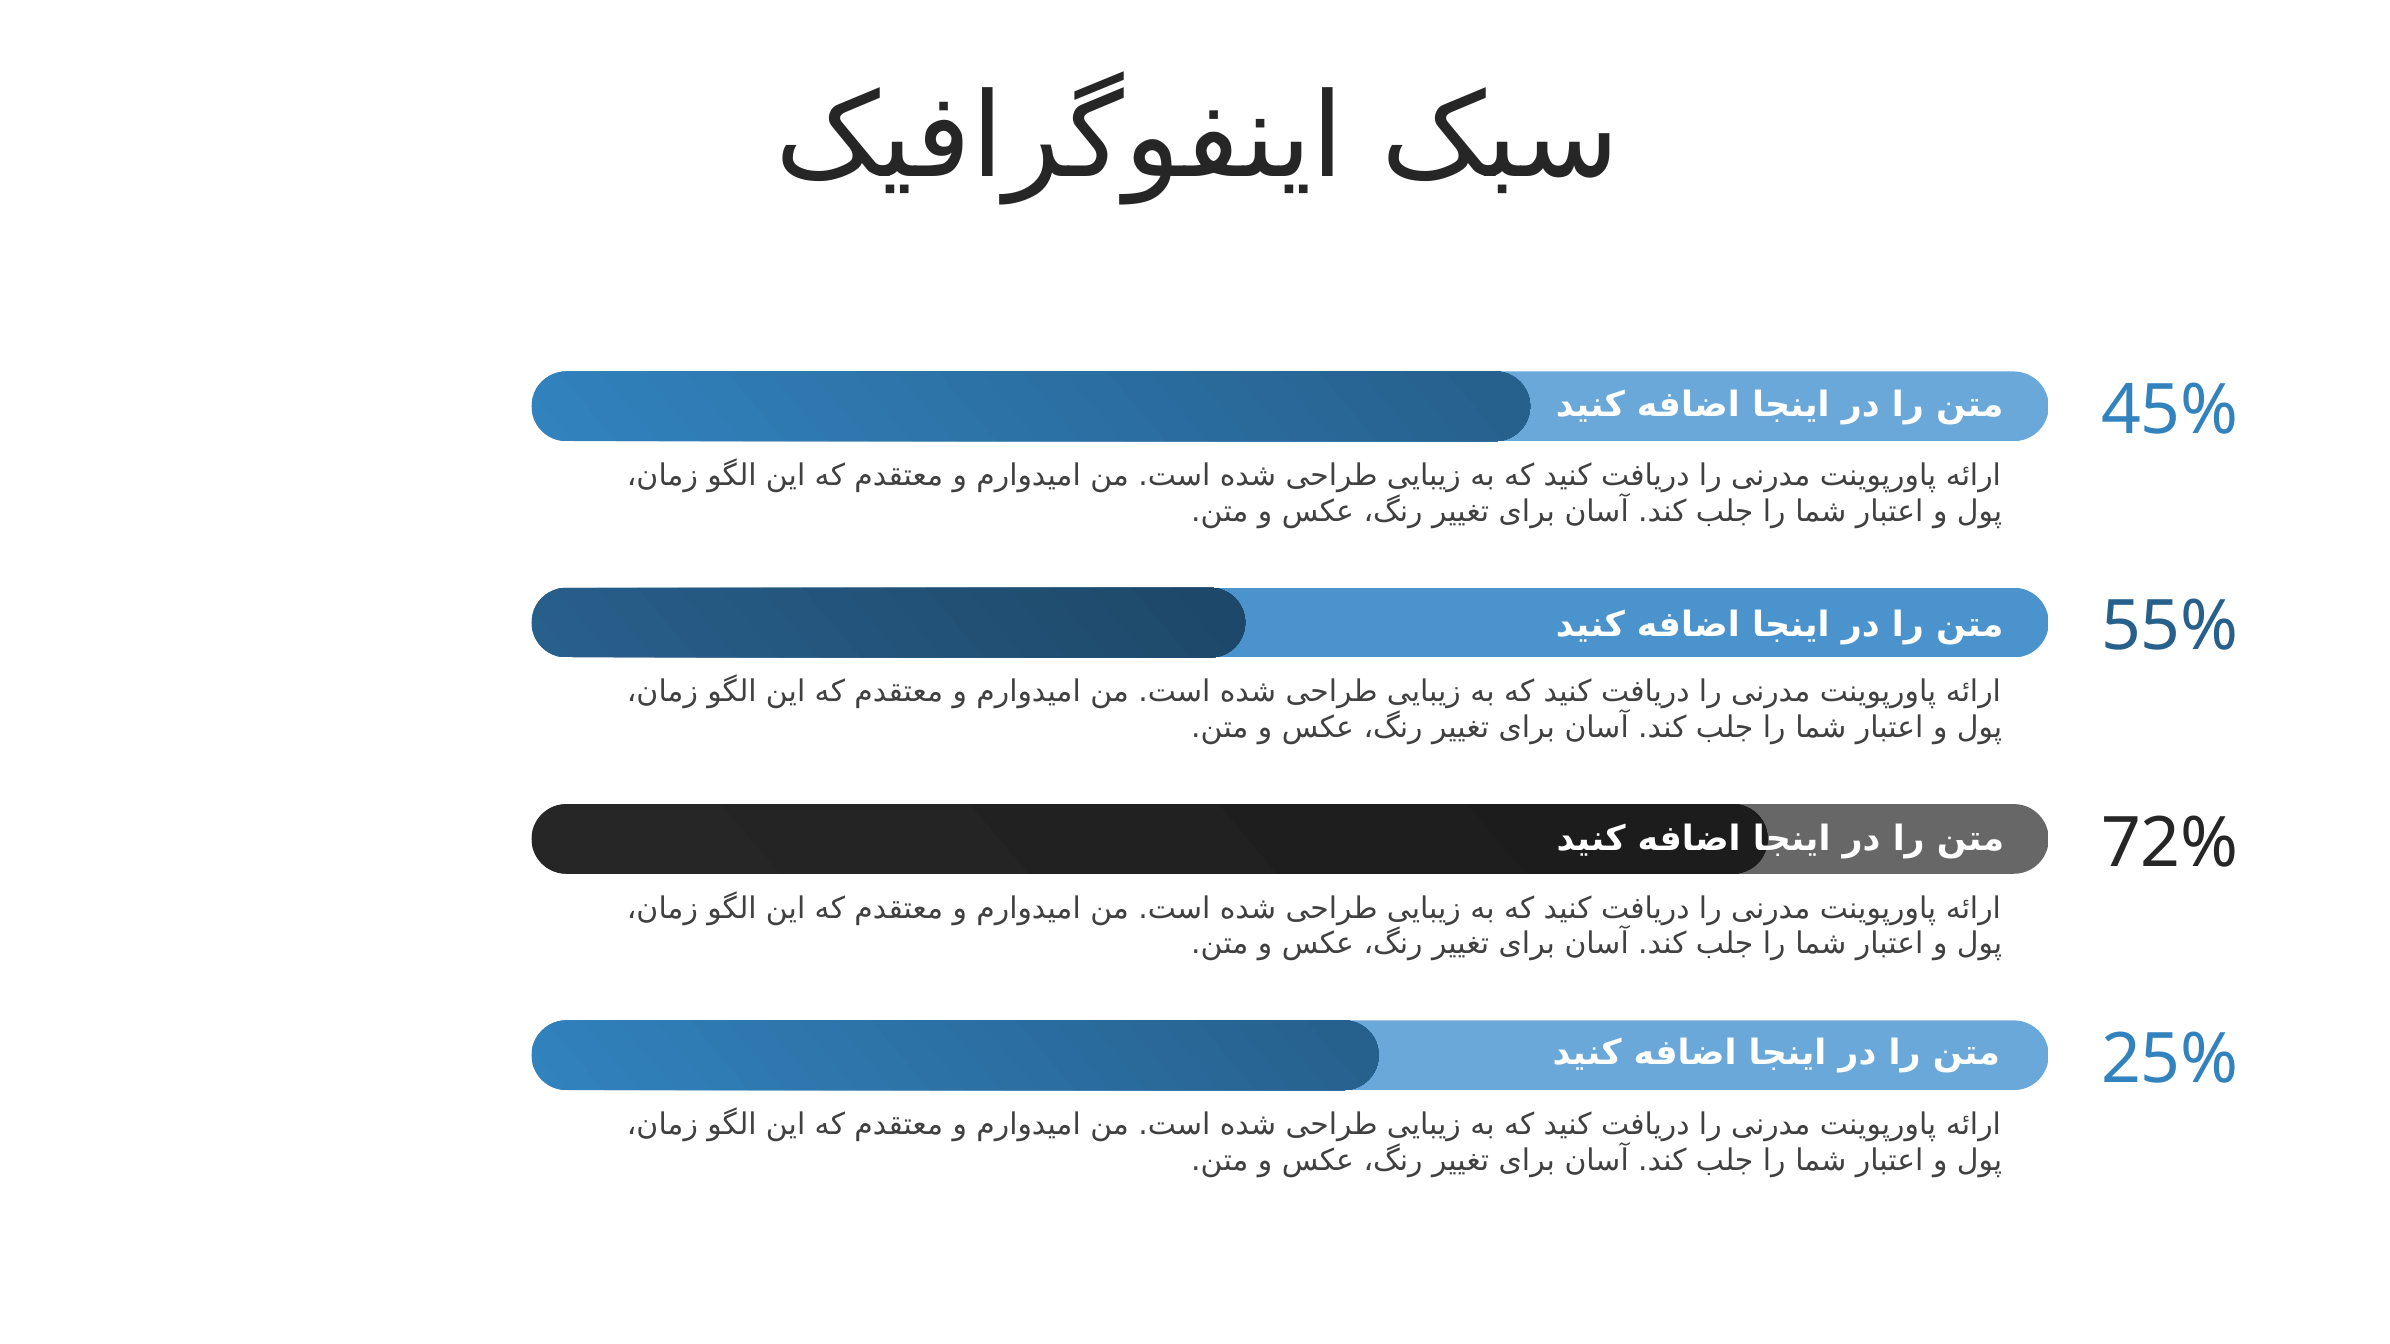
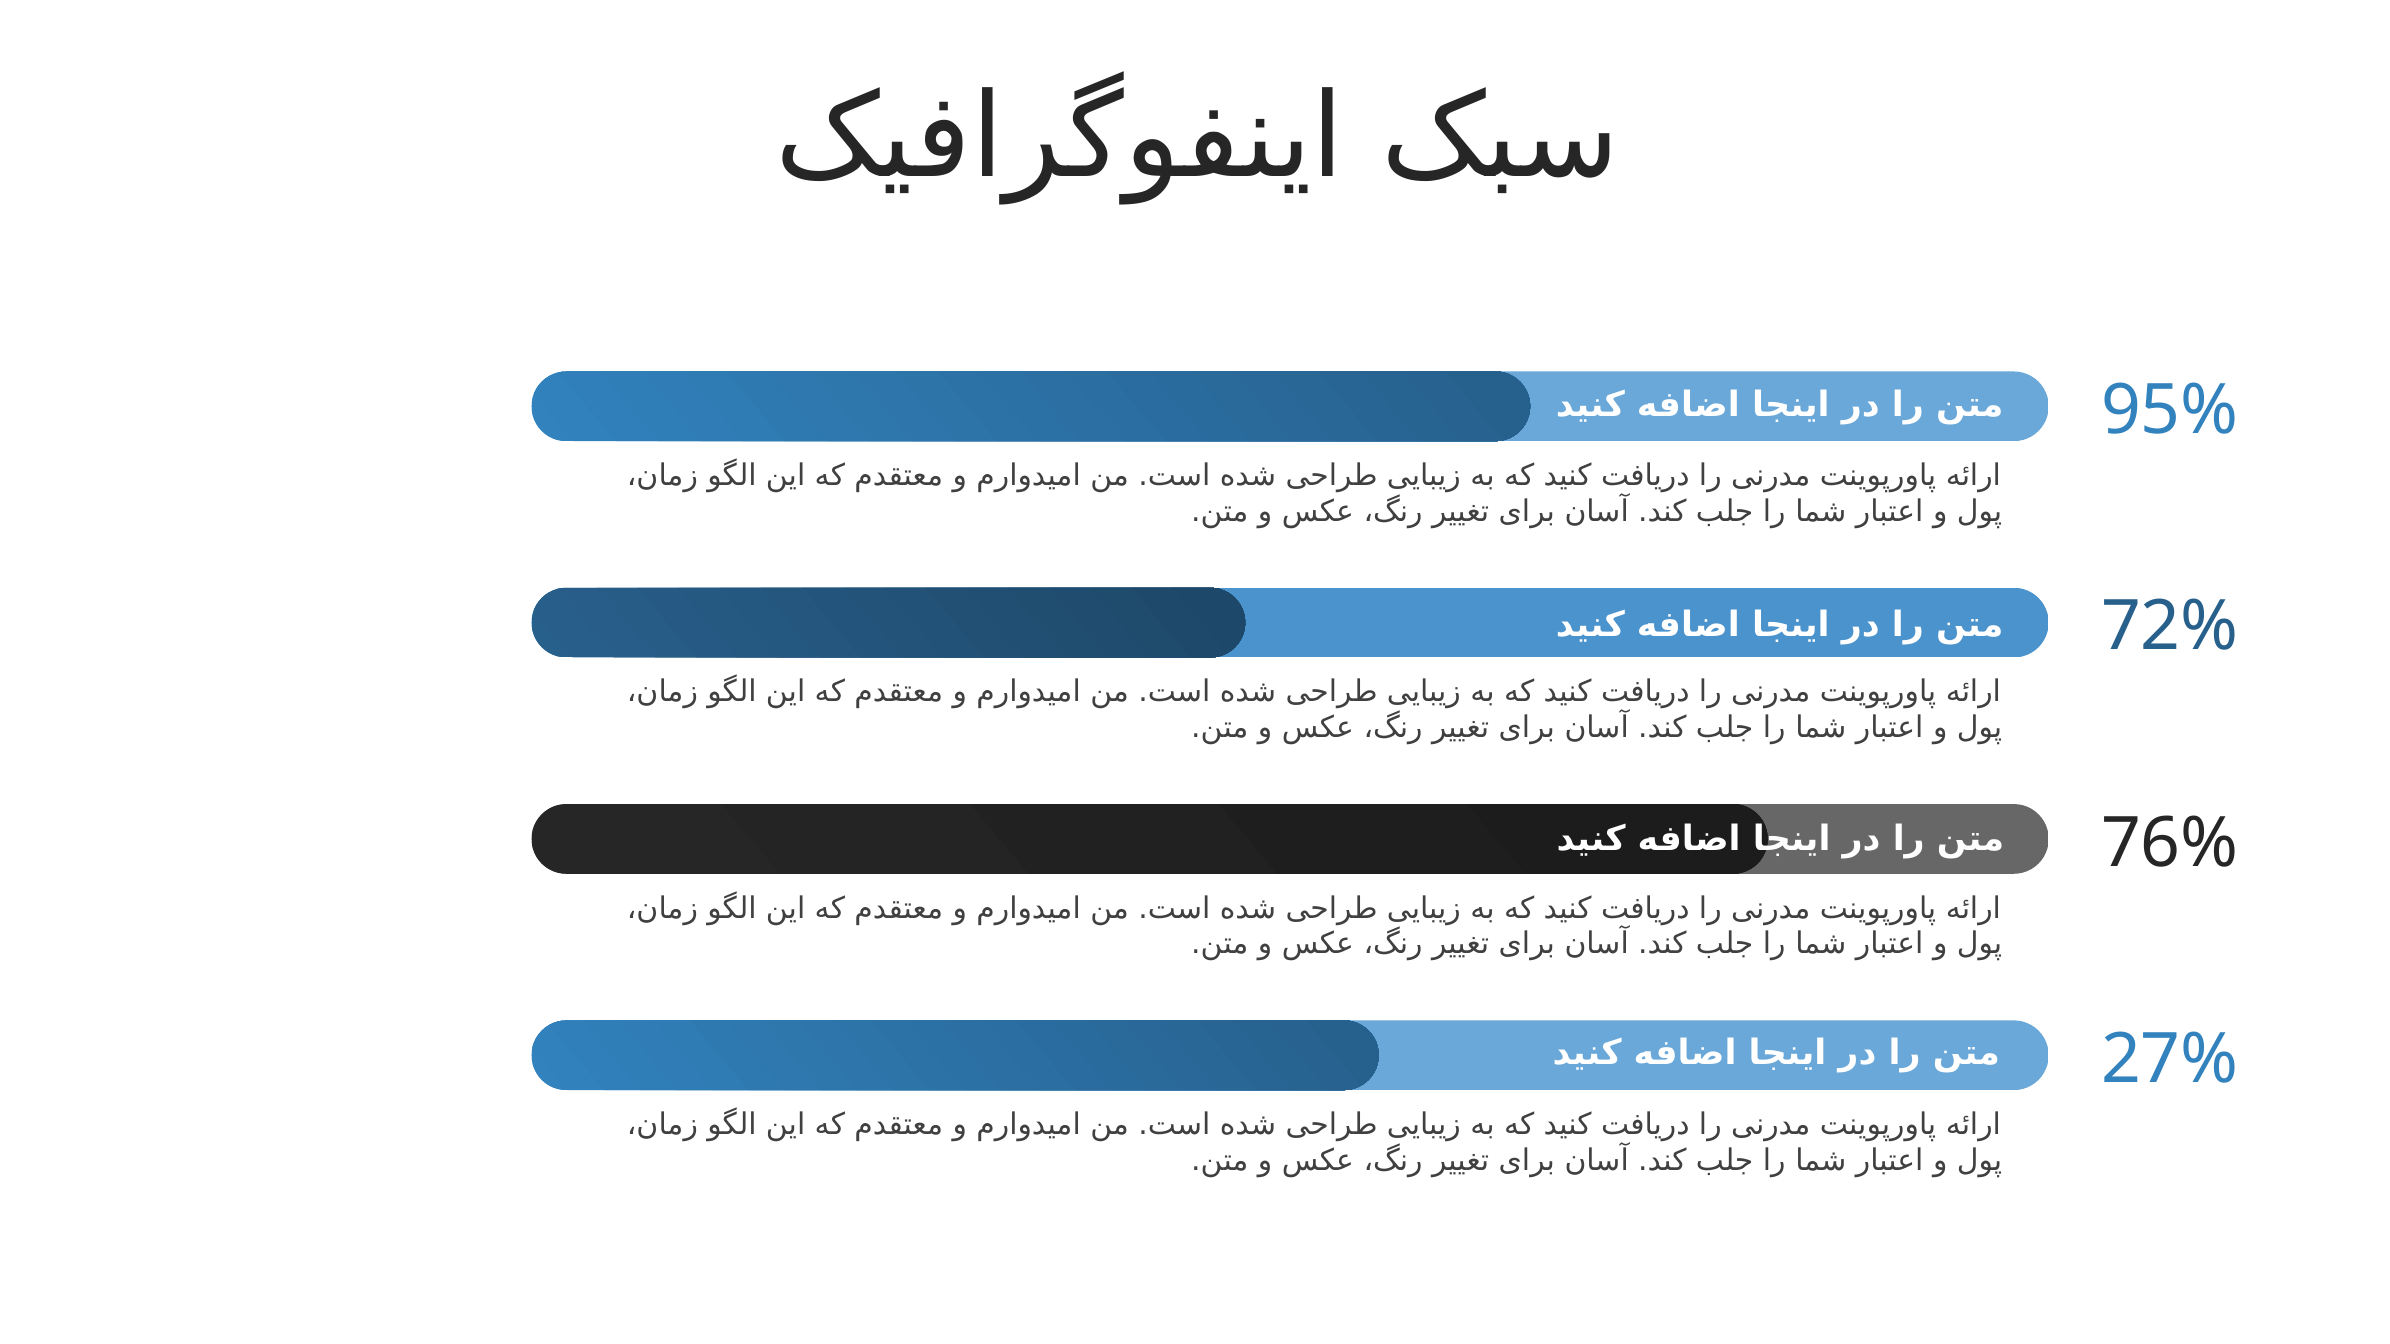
45%: 45% -> 95%
55%: 55% -> 72%
72%: 72% -> 76%
25%: 25% -> 27%
